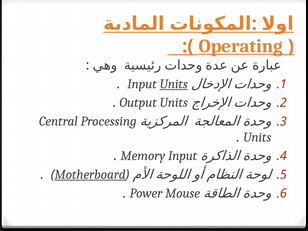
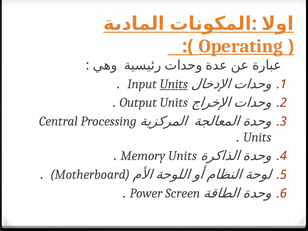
Memory Input: Input -> Units
Motherboard underline: present -> none
Mouse: Mouse -> Screen
